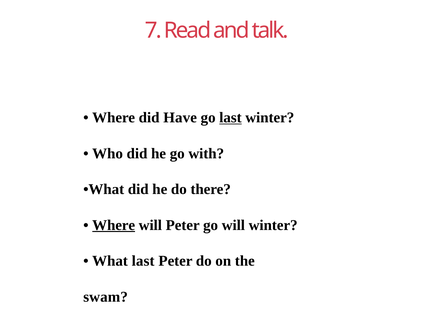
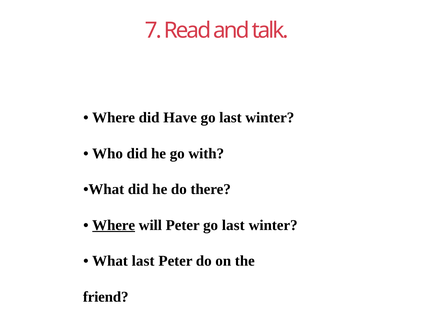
last at (230, 118) underline: present -> none
Peter go will: will -> last
swam: swam -> friend
